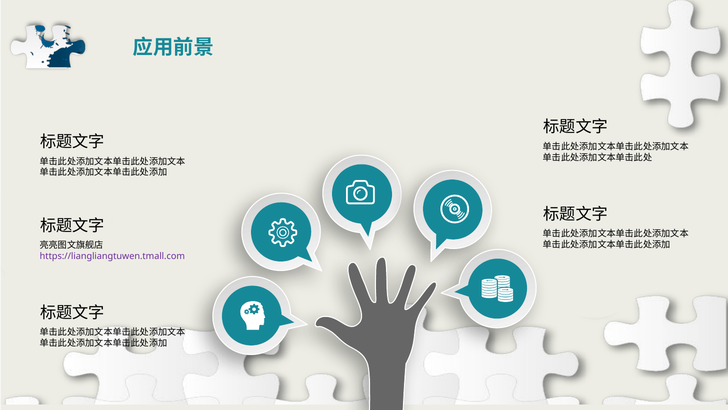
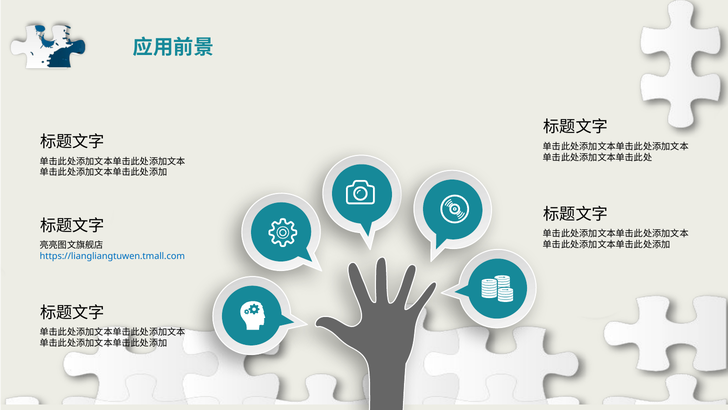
https://liangliangtuwen.tmall.com colour: purple -> blue
